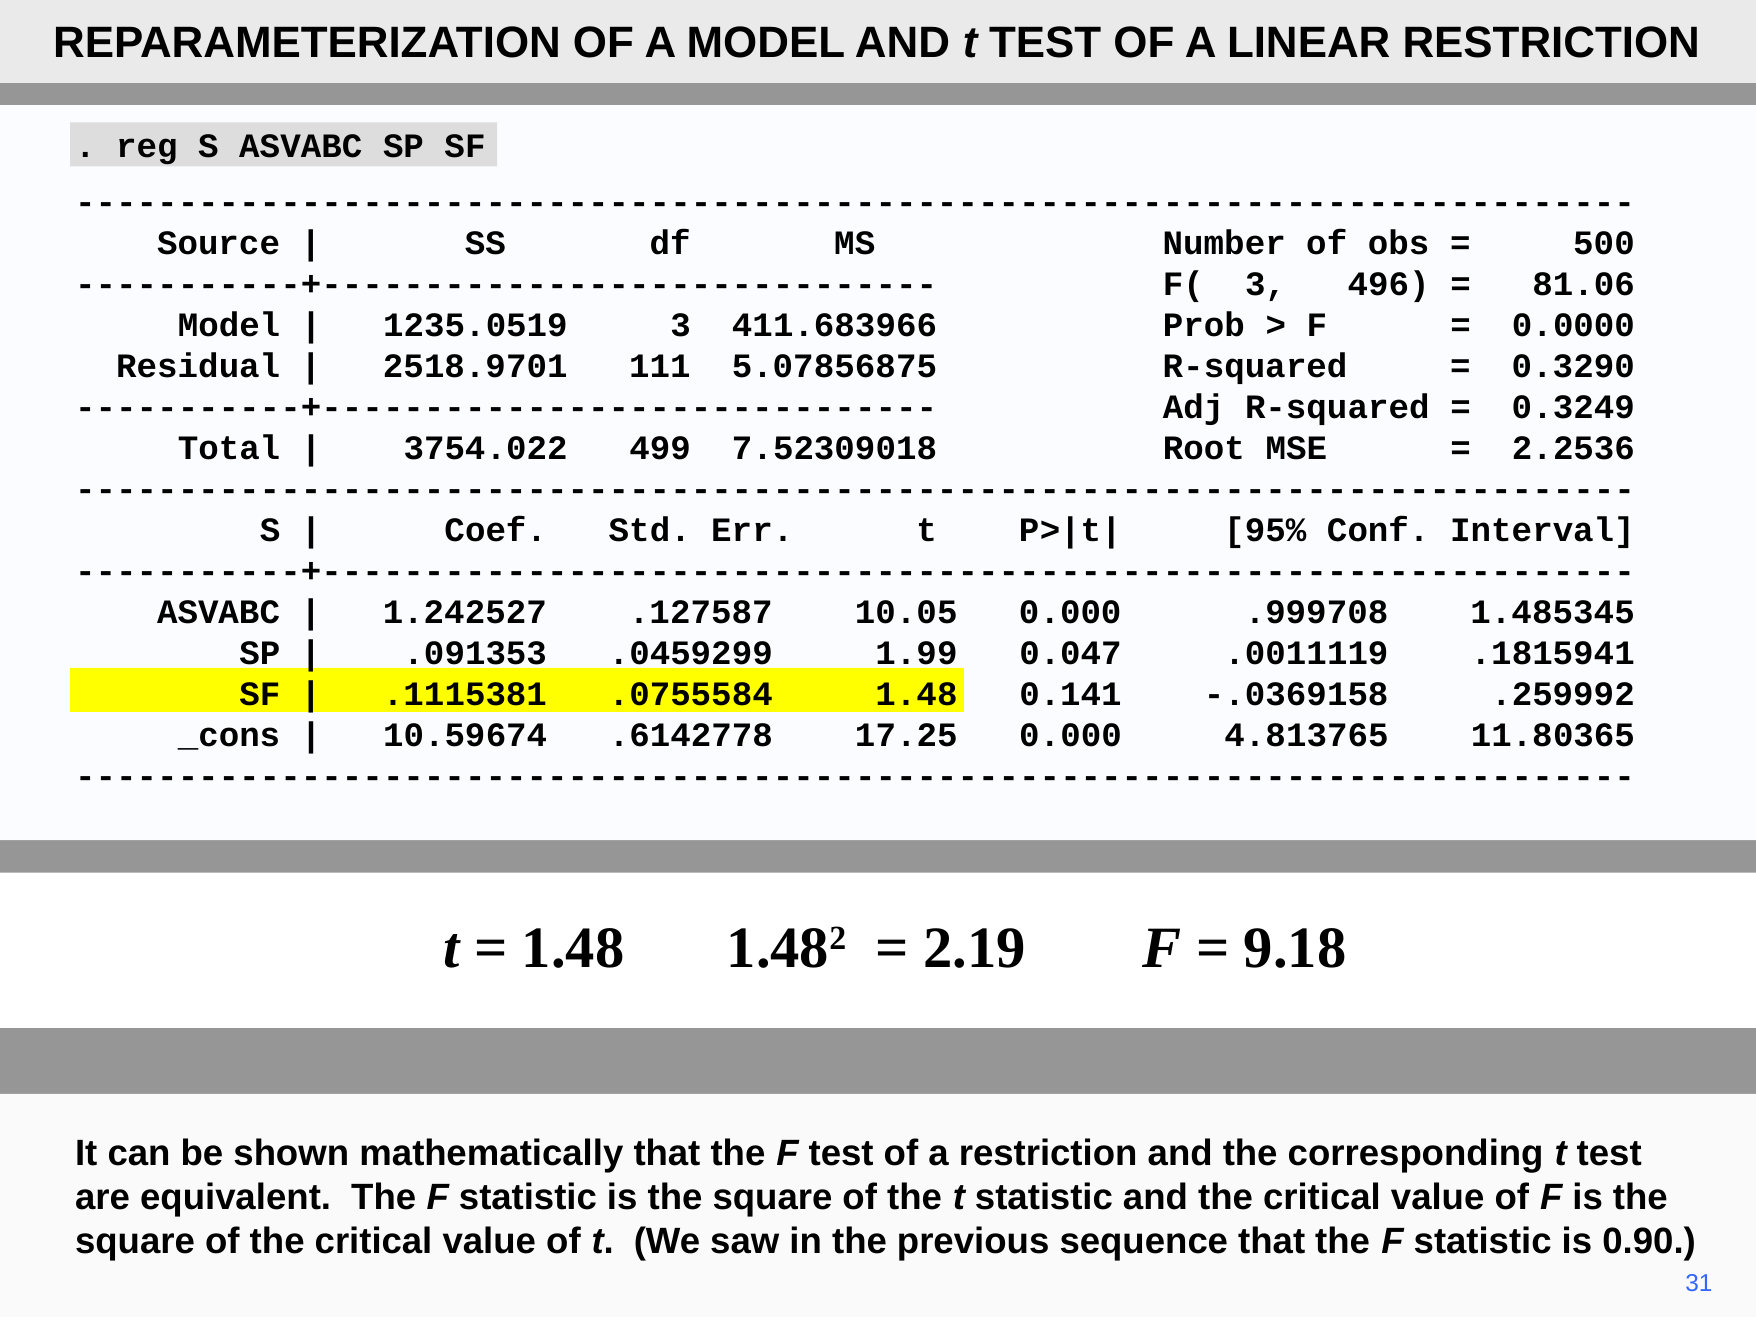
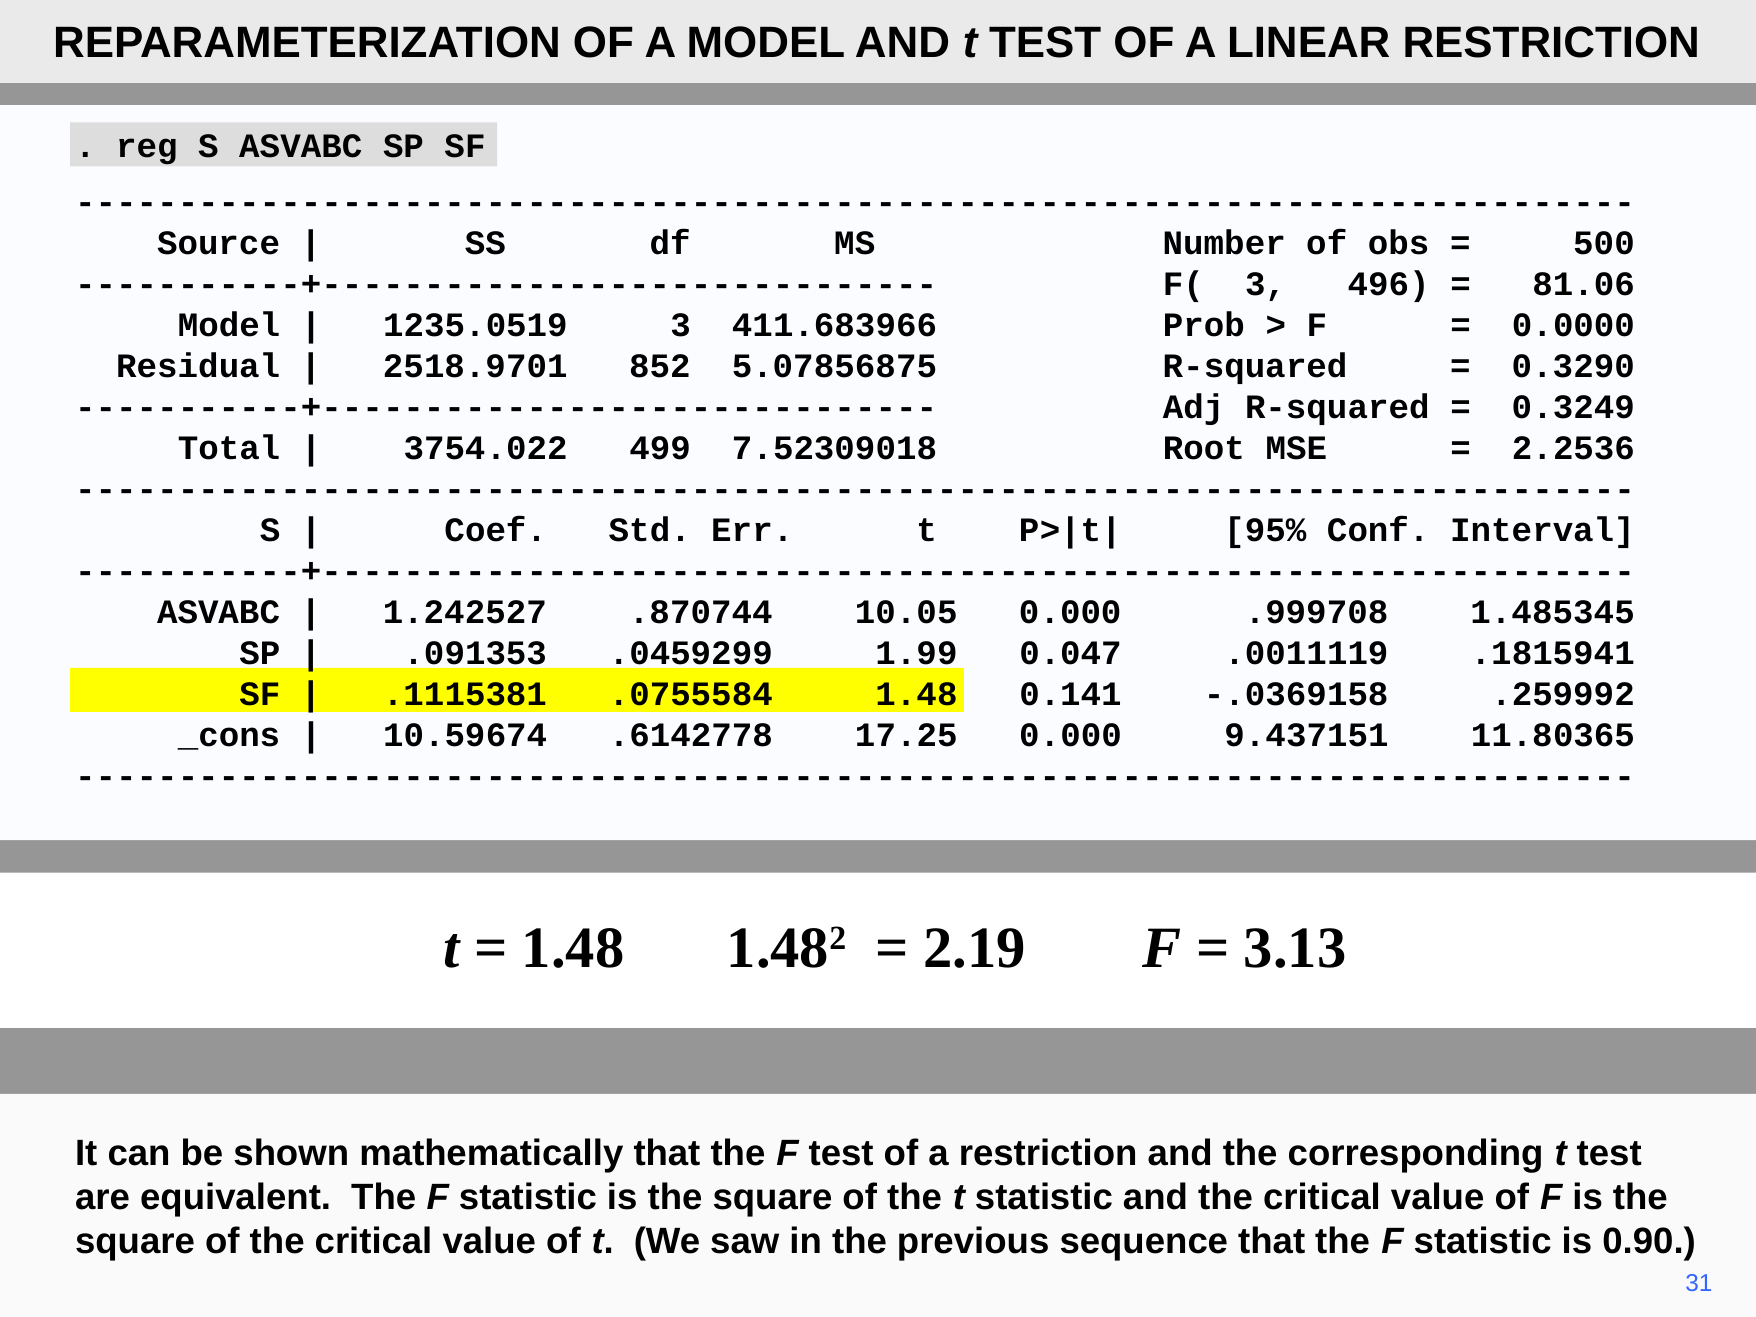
111: 111 -> 852
.127587: .127587 -> .870744
4.813765: 4.813765 -> 9.437151
9.18: 9.18 -> 3.13
